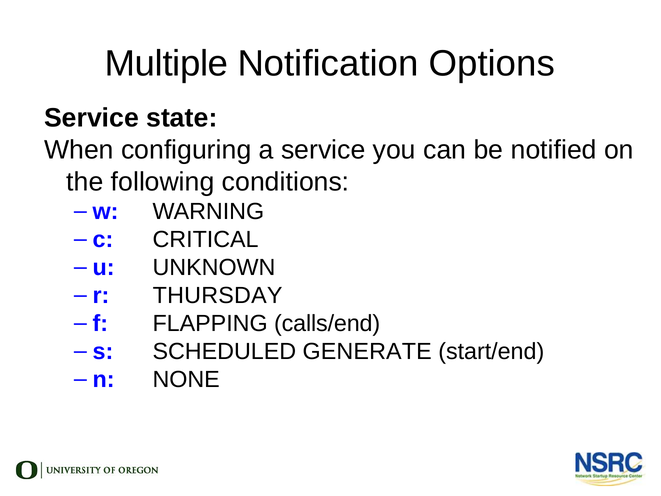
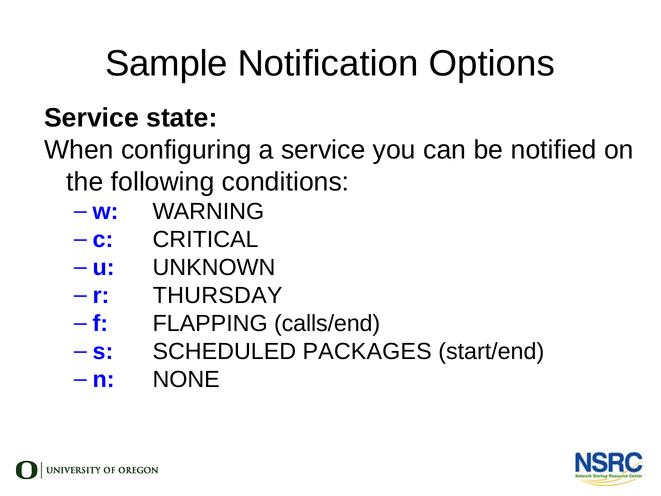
Multiple: Multiple -> Sample
GENERATE: GENERATE -> PACKAGES
